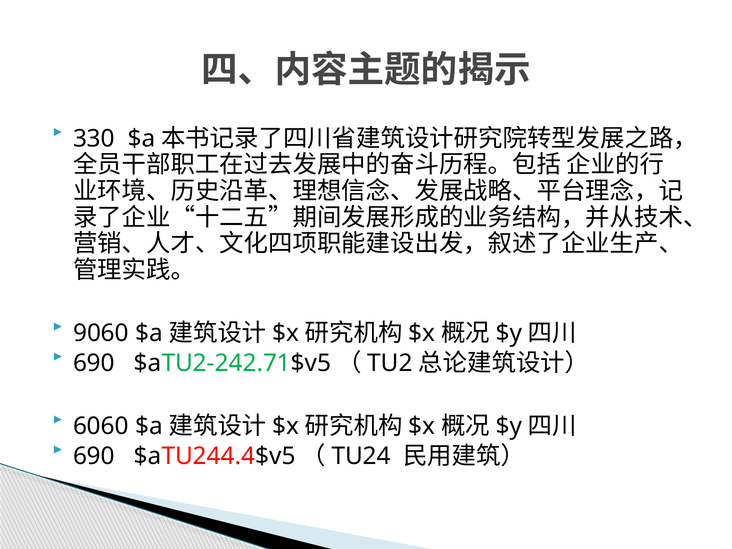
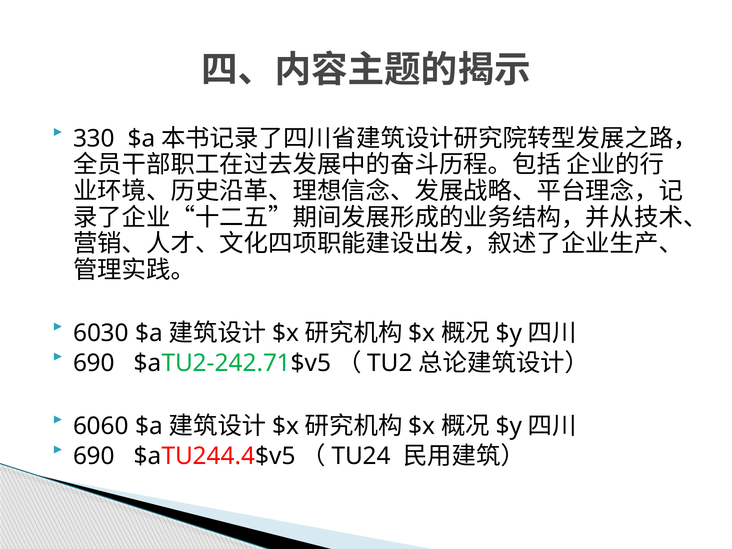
9060: 9060 -> 6030
